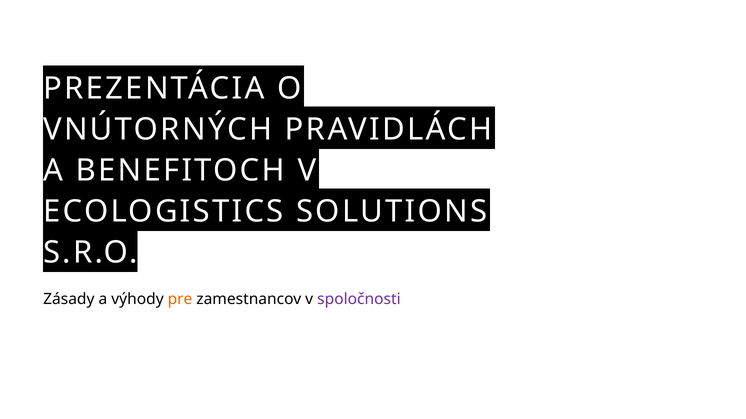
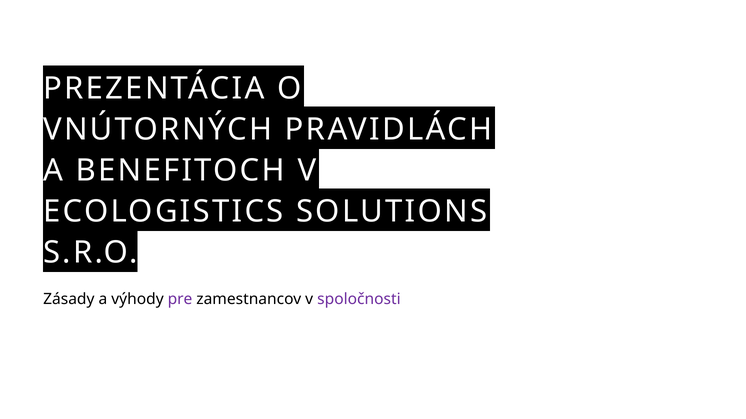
pre colour: orange -> purple
